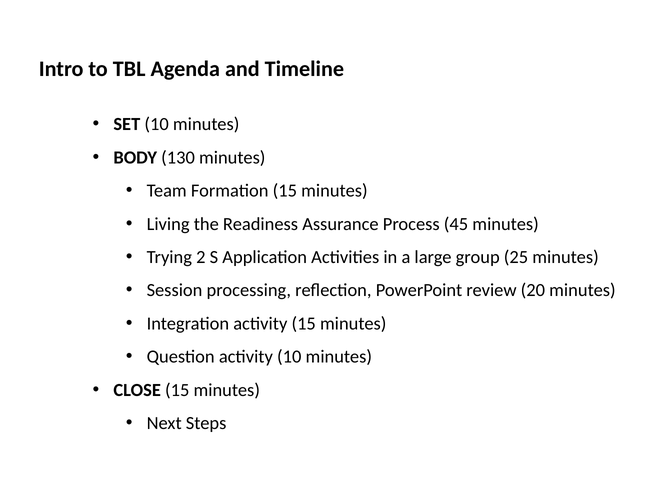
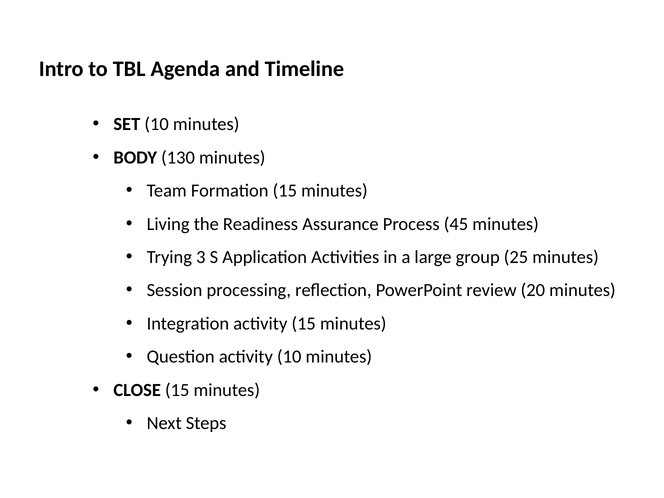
2: 2 -> 3
